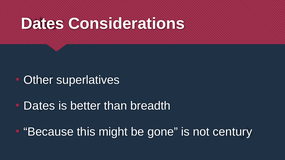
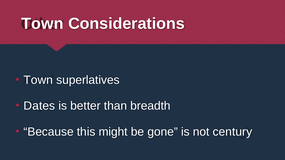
Dates at (43, 24): Dates -> Town
Other at (38, 80): Other -> Town
